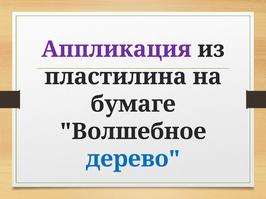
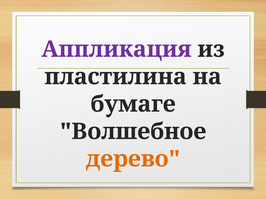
дерево colour: blue -> orange
